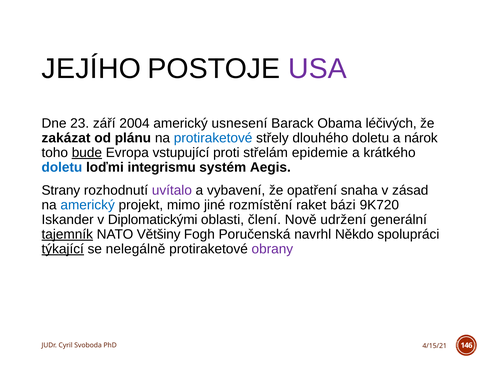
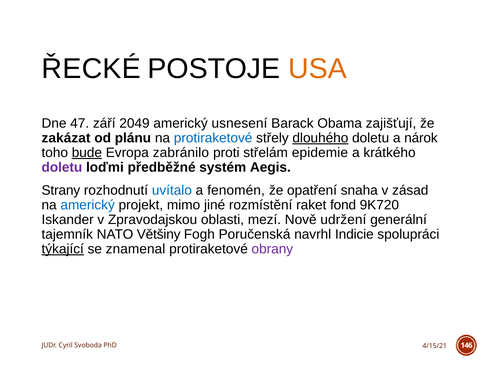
JEJÍHO: JEJÍHO -> ŘECKÉ
USA colour: purple -> orange
23: 23 -> 47
2004: 2004 -> 2049
léčivých: léčivých -> zajišťují
dlouhého underline: none -> present
vstupující: vstupující -> zabránilo
doletu at (62, 167) colour: blue -> purple
integrismu: integrismu -> předběžné
uvítalo colour: purple -> blue
vybavení: vybavení -> fenomén
bázi: bázi -> fond
Diplomatickými: Diplomatickými -> Zpravodajskou
člení: člení -> mezí
tajemník underline: present -> none
Někdo: Někdo -> Indicie
nelegálně: nelegálně -> znamenal
